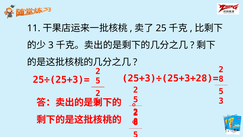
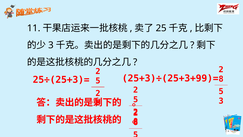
25+3)÷(25+3+28)=: 25+3)÷(25+3+28)= -> 25+3)÷(25+3+99)=
